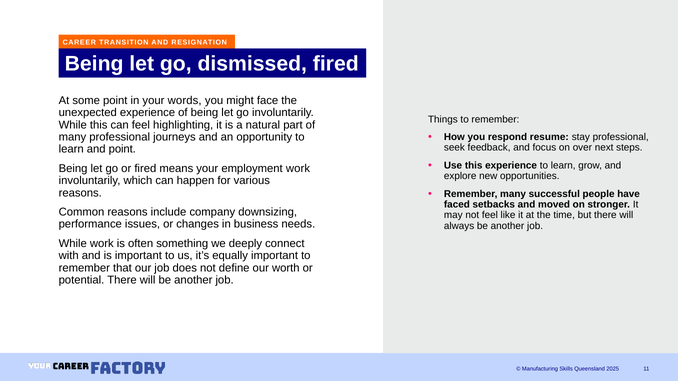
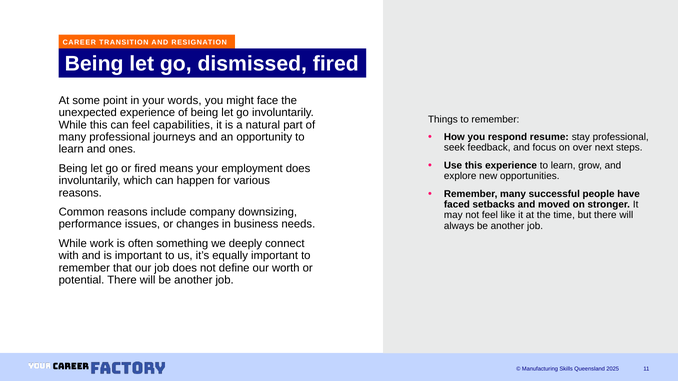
highlighting: highlighting -> capabilities
and point: point -> ones
employment work: work -> does
